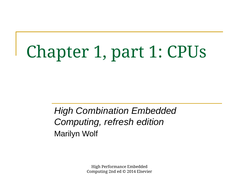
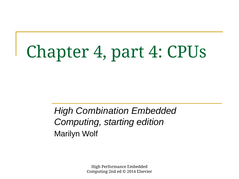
Chapter 1: 1 -> 4
part 1: 1 -> 4
refresh: refresh -> starting
